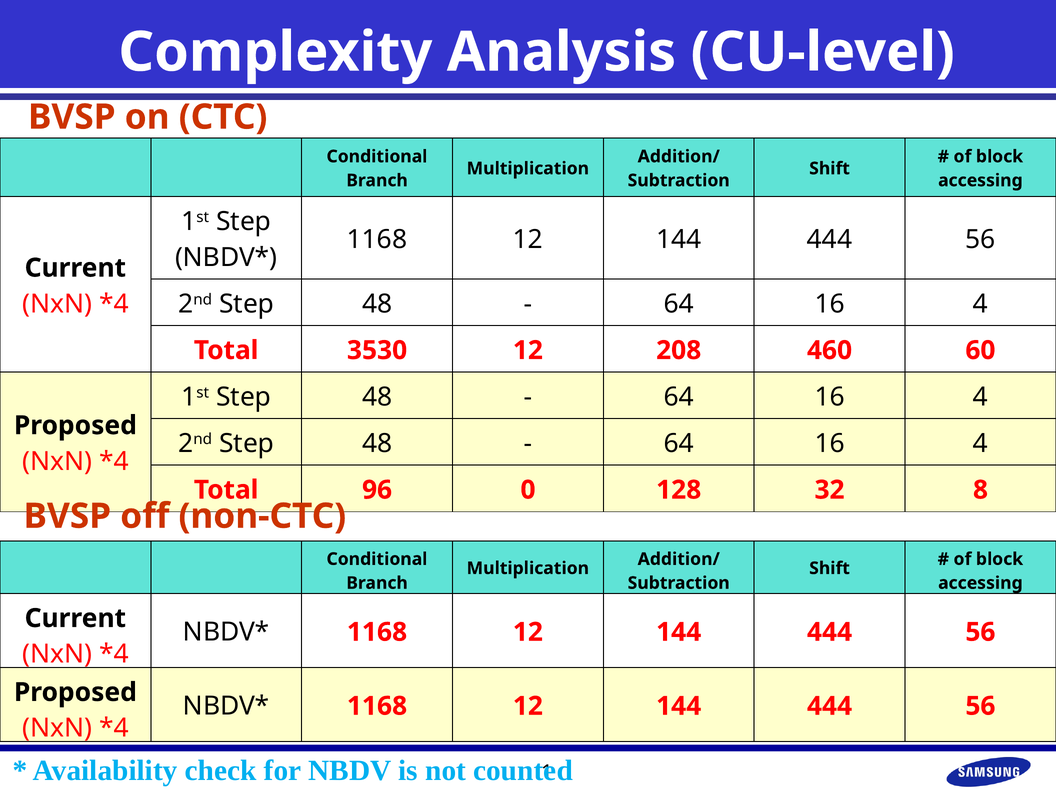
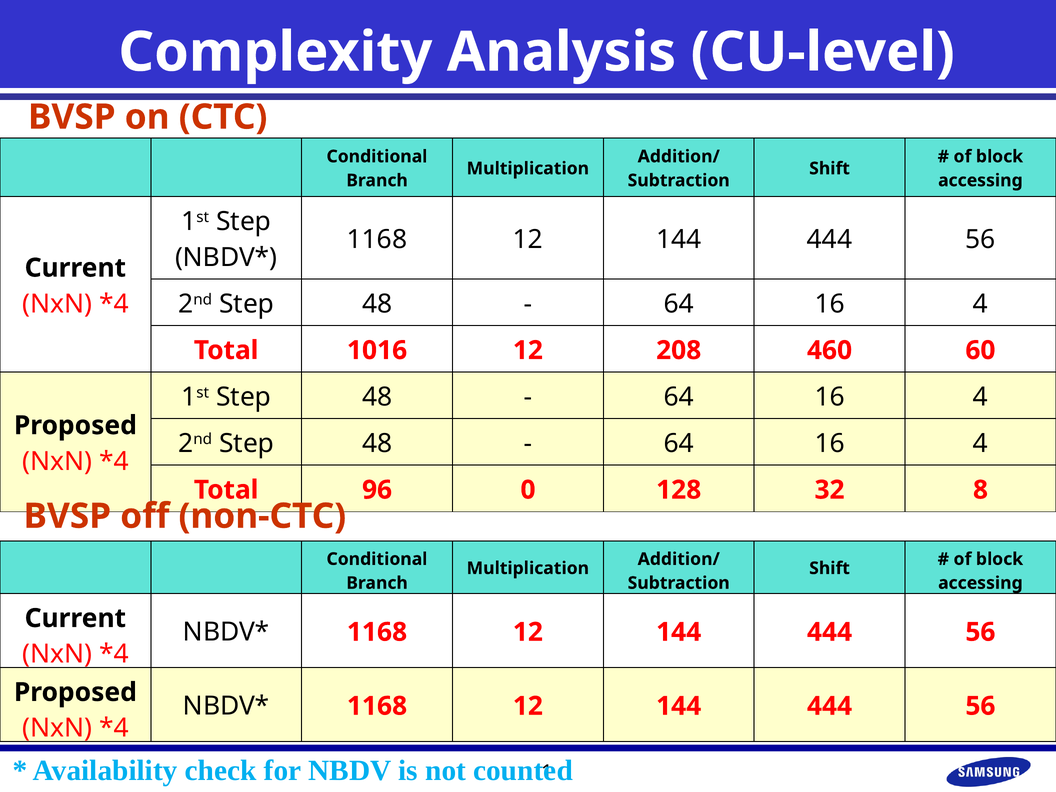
3530: 3530 -> 1016
